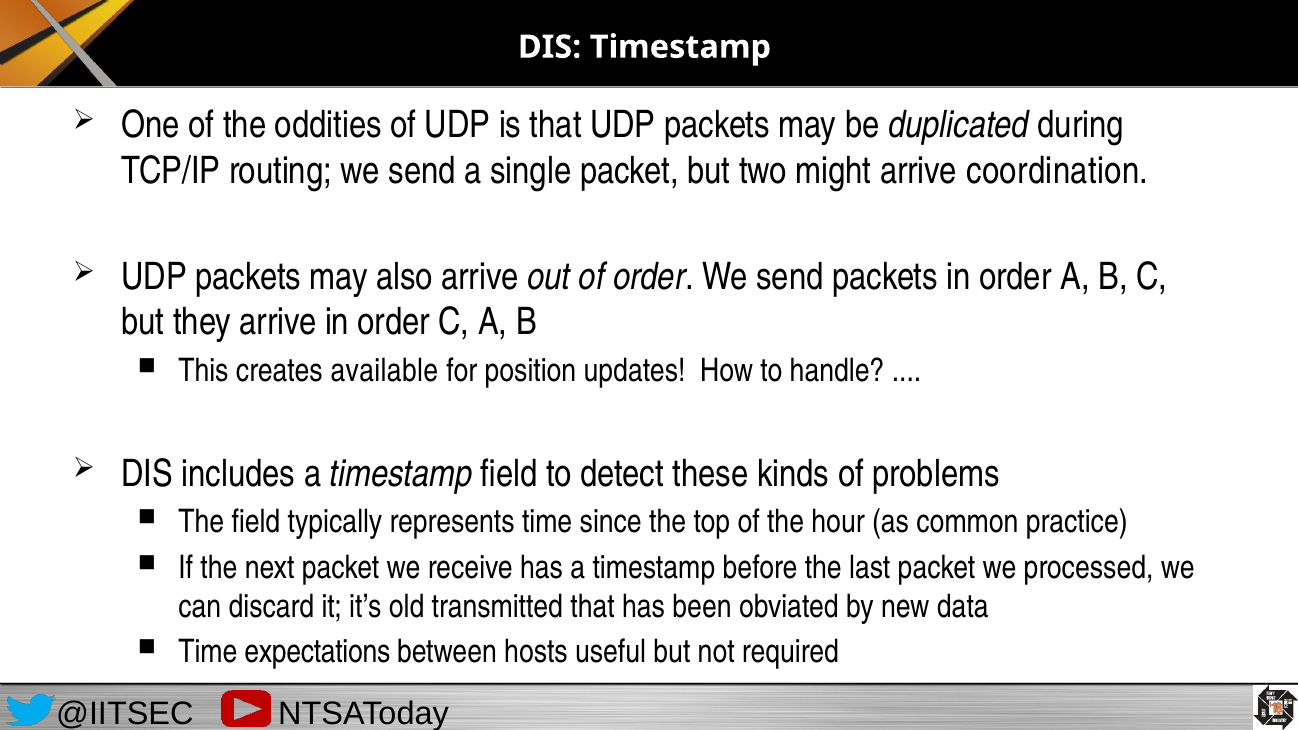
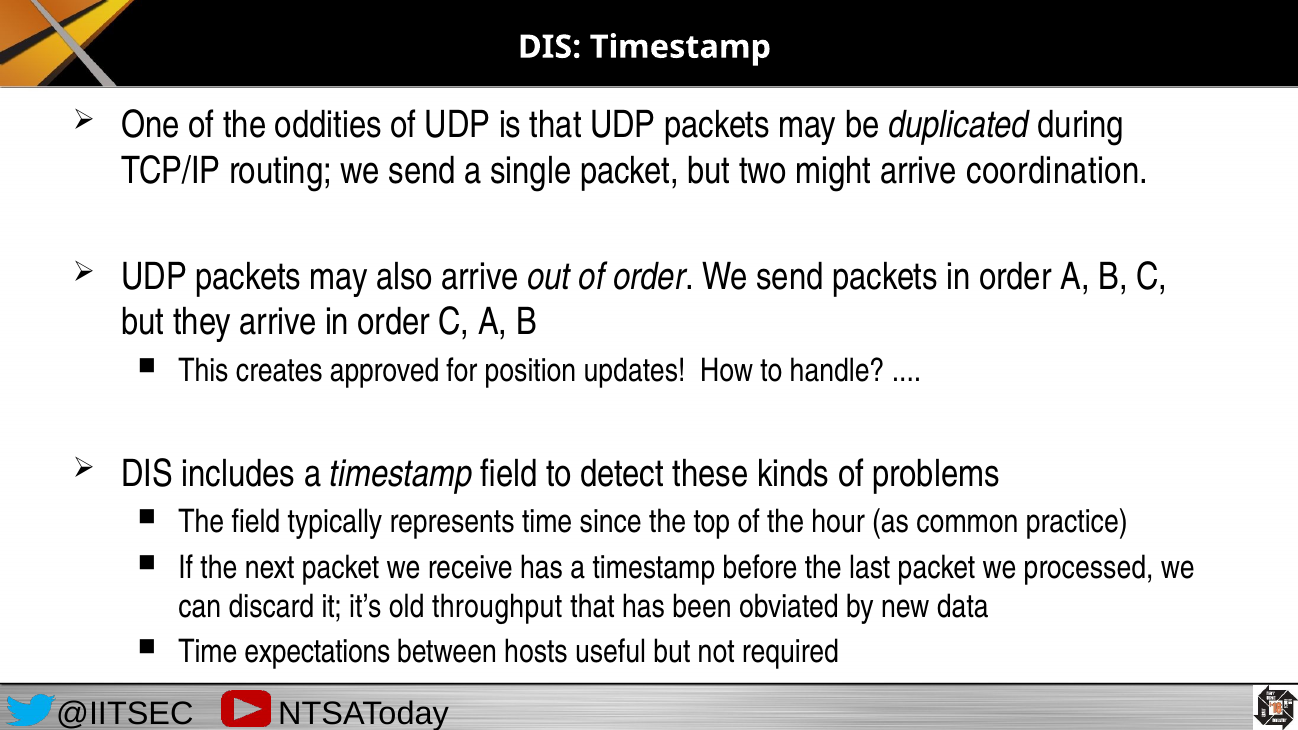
available: available -> approved
transmitted: transmitted -> throughput
